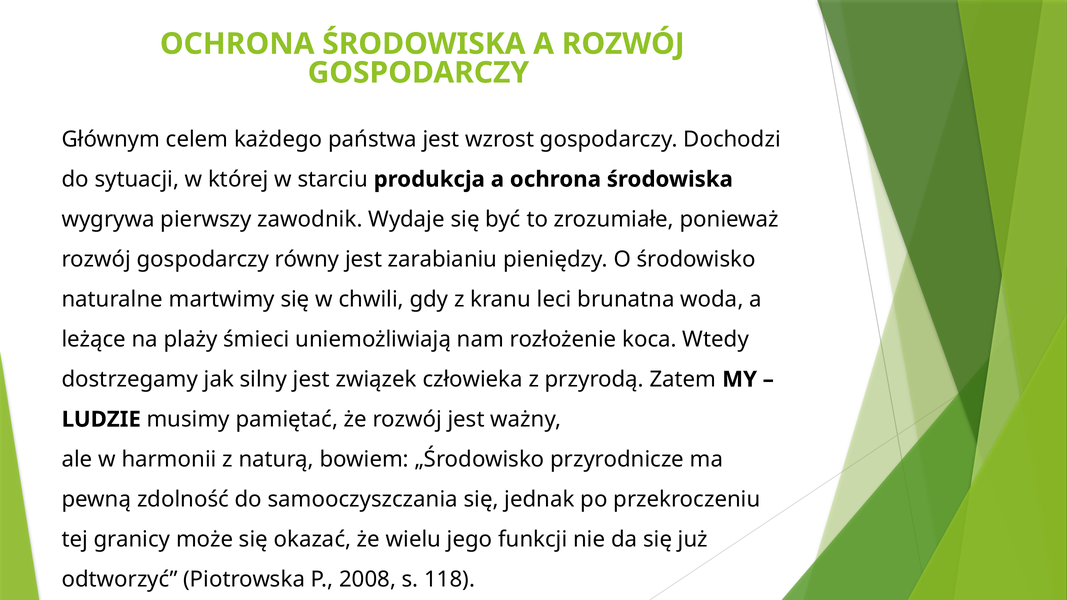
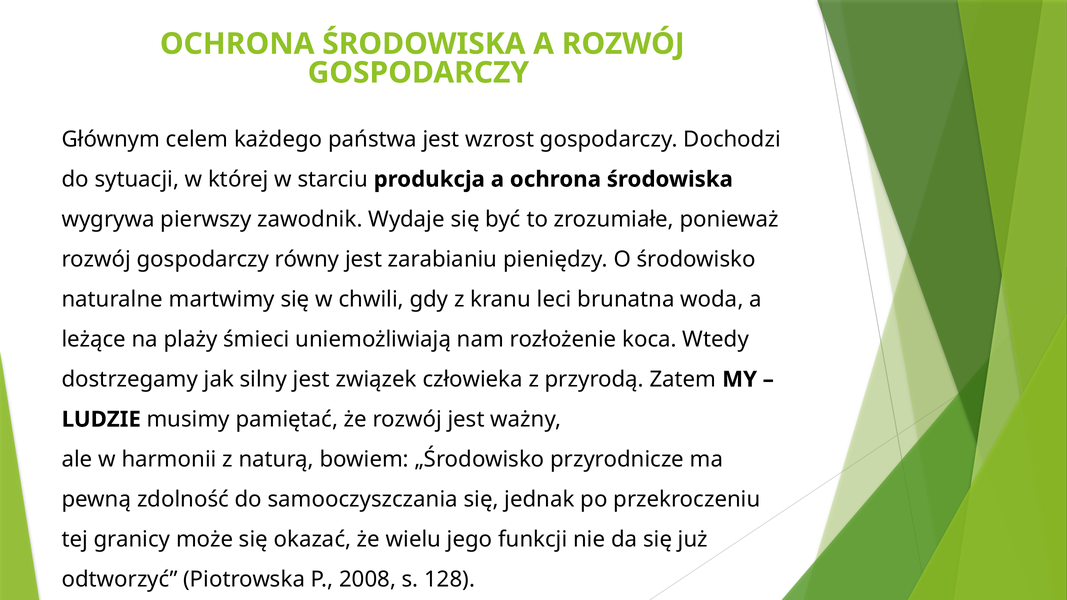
118: 118 -> 128
